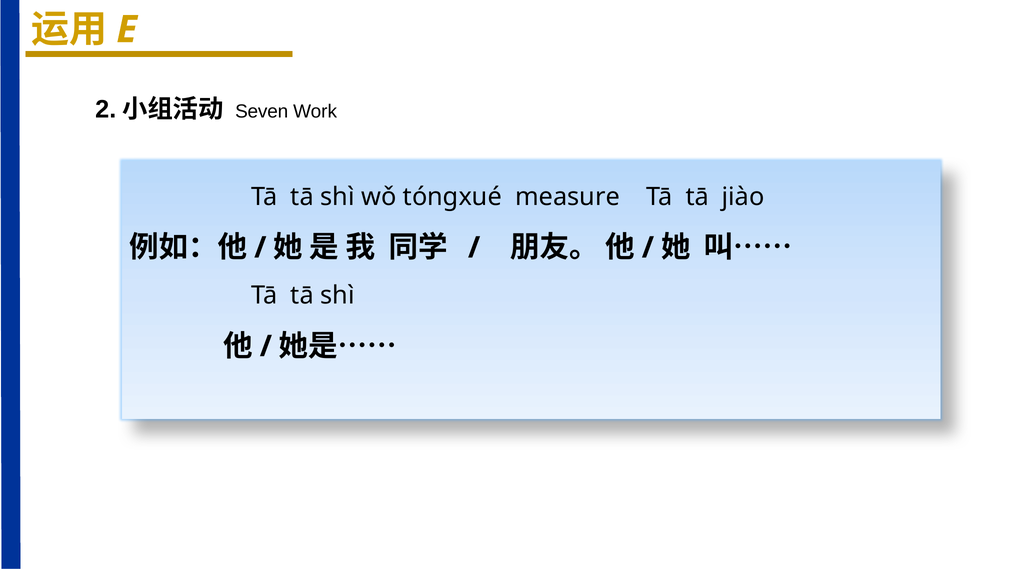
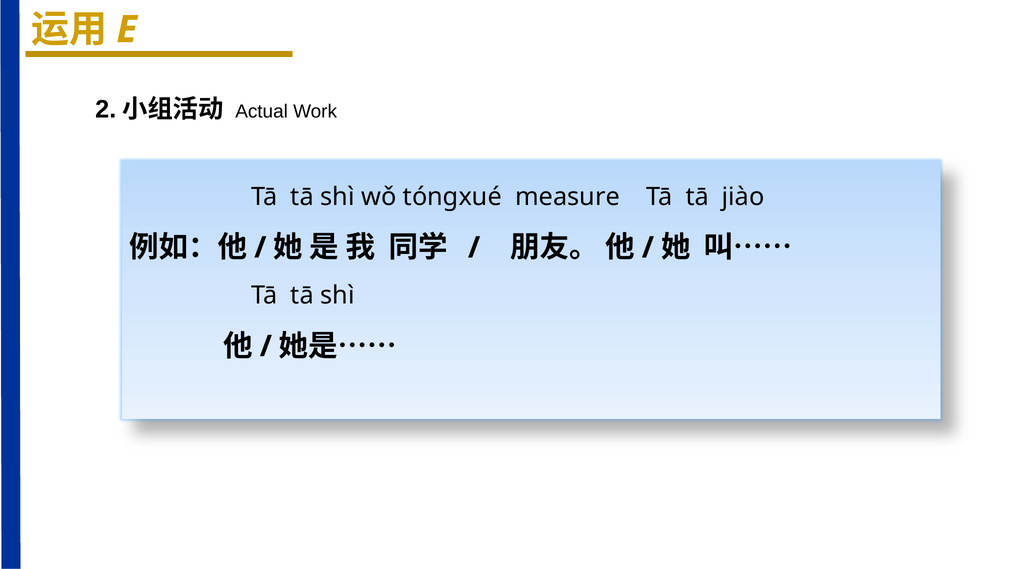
Seven: Seven -> Actual
